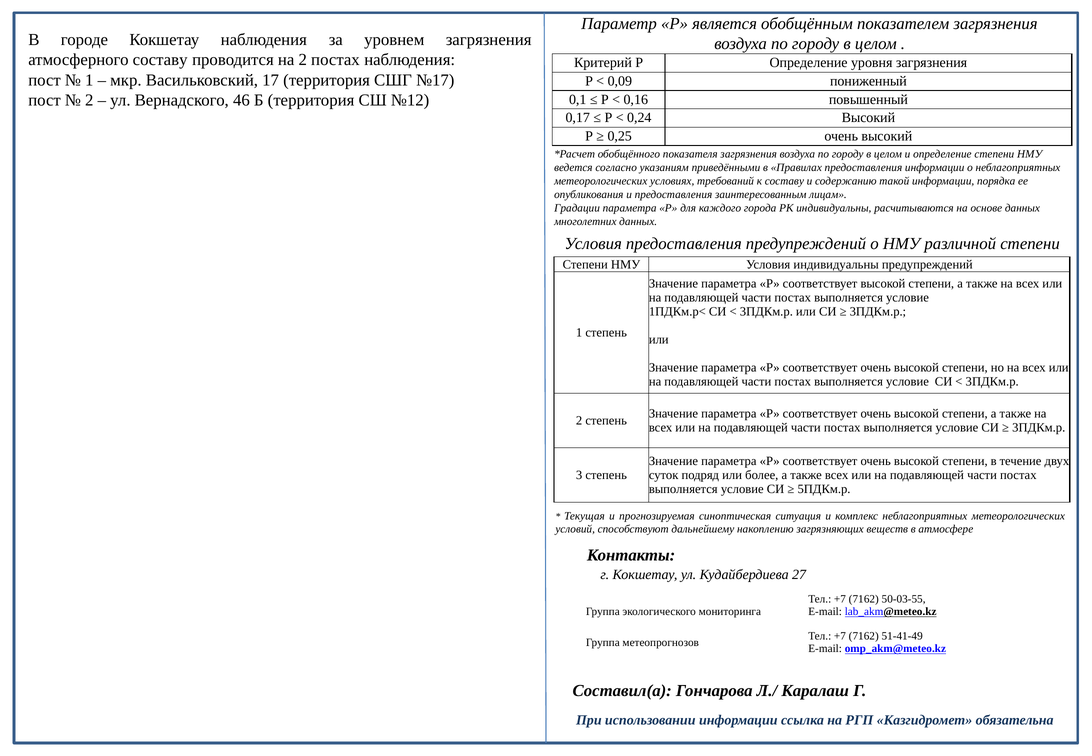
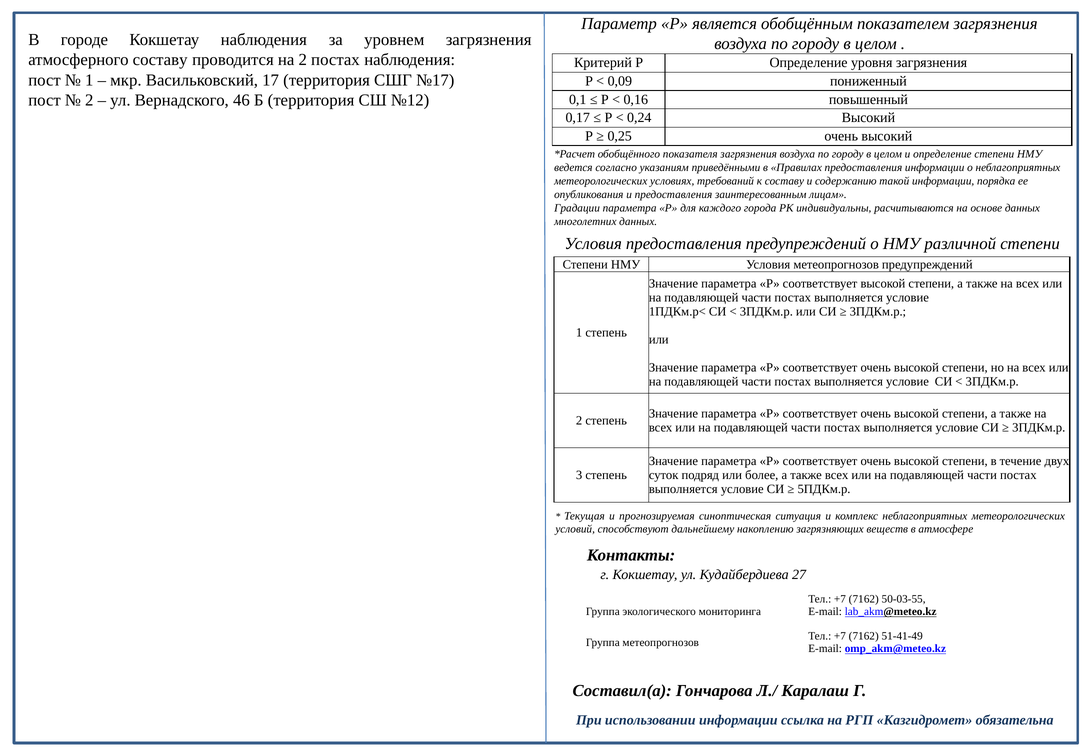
Условия индивидуальны: индивидуальны -> метеопрогнозов
